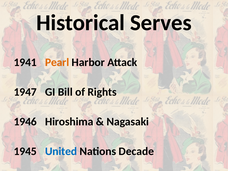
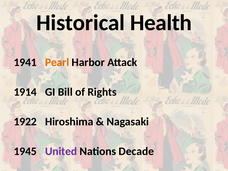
Serves: Serves -> Health
1947: 1947 -> 1914
1946: 1946 -> 1922
United colour: blue -> purple
